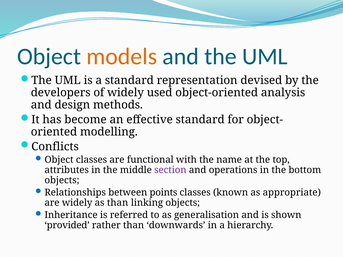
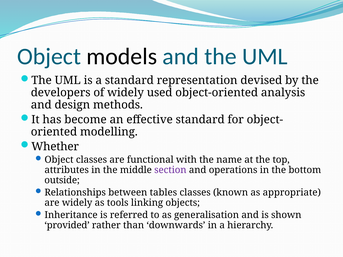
models colour: orange -> black
Conflicts: Conflicts -> Whether
objects at (62, 180): objects -> outside
points: points -> tables
as than: than -> tools
